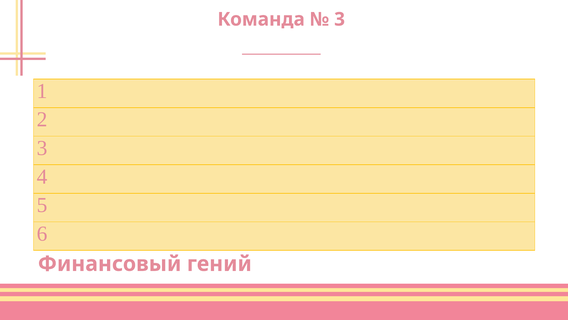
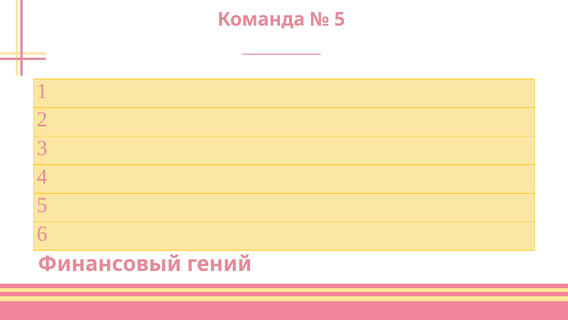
3 at (340, 19): 3 -> 5
